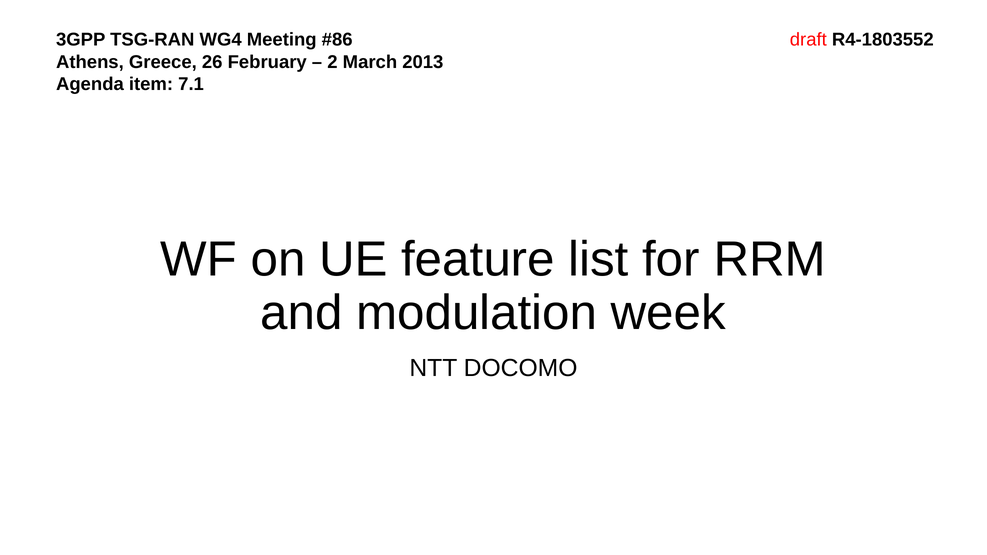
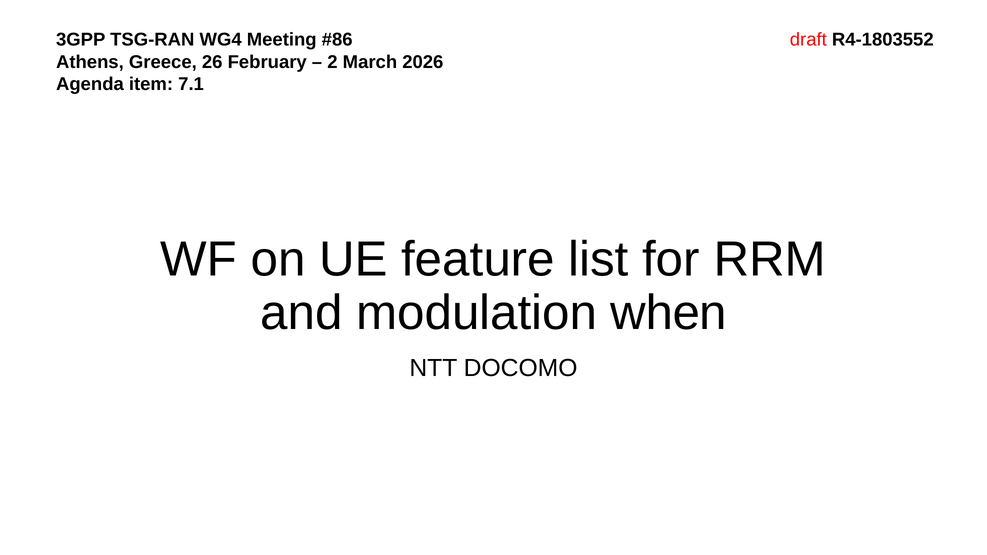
2013: 2013 -> 2026
week: week -> when
